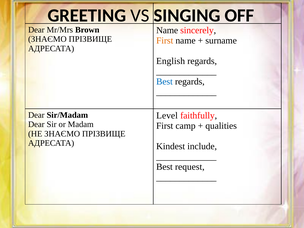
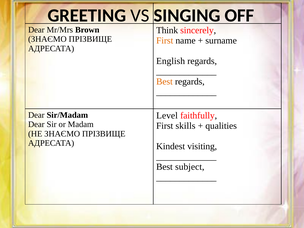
Name at (167, 30): Name -> Think
Best at (164, 82) colour: blue -> orange
camp: camp -> skills
include: include -> visiting
request: request -> subject
